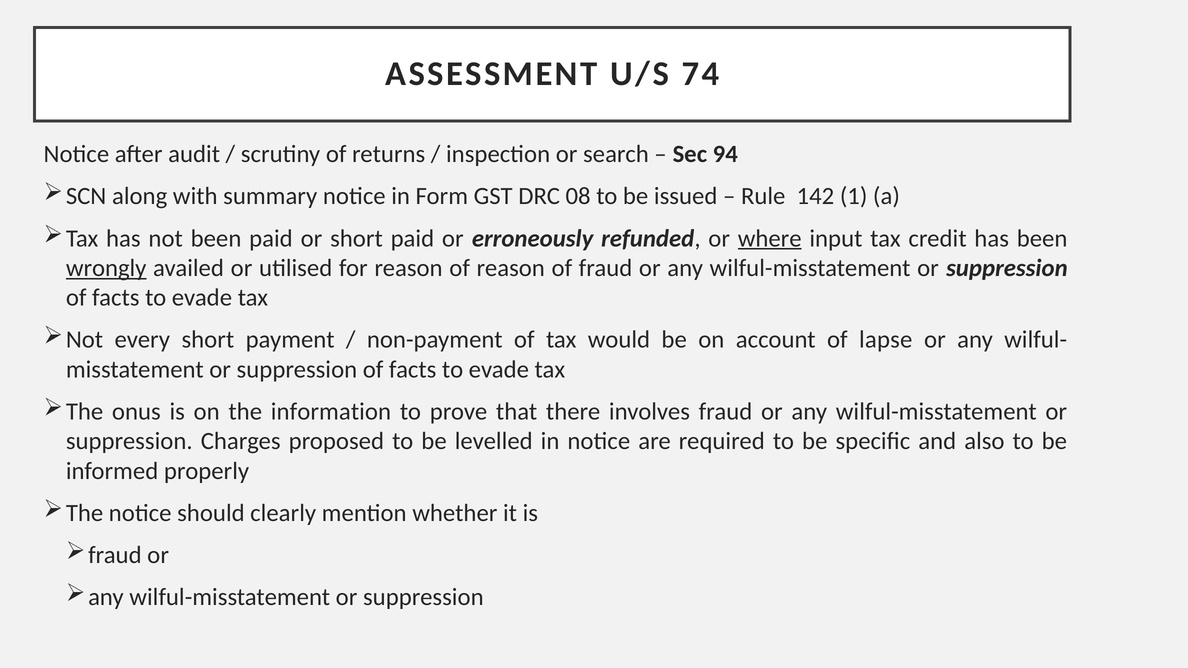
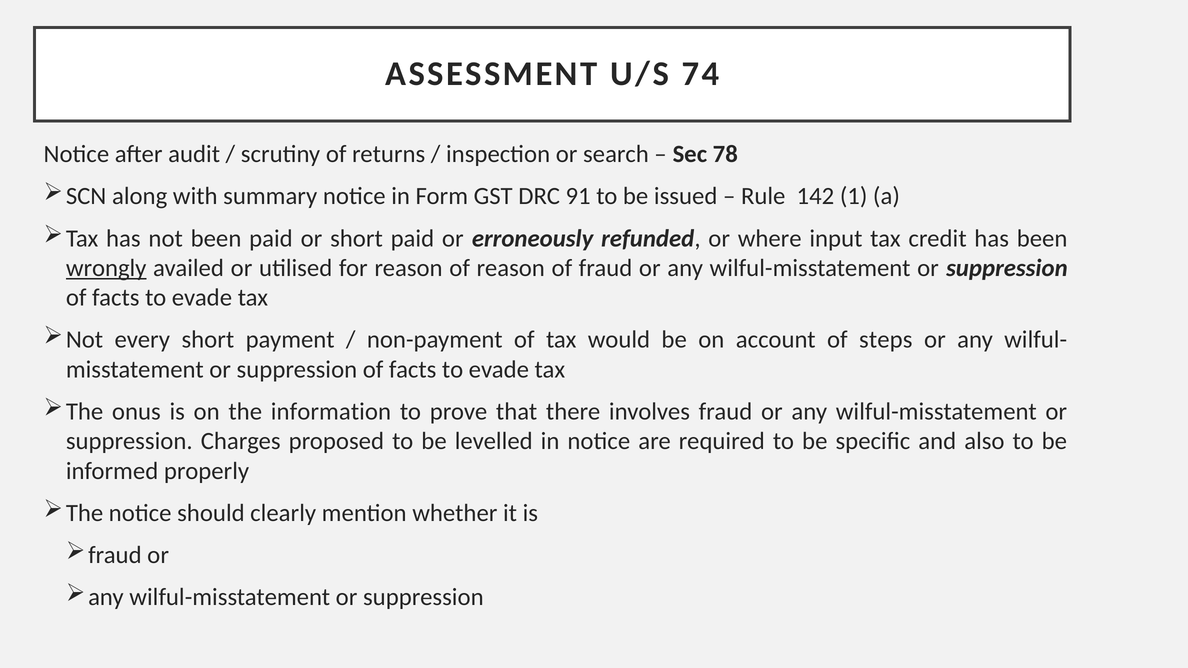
94: 94 -> 78
08: 08 -> 91
where underline: present -> none
lapse: lapse -> steps
